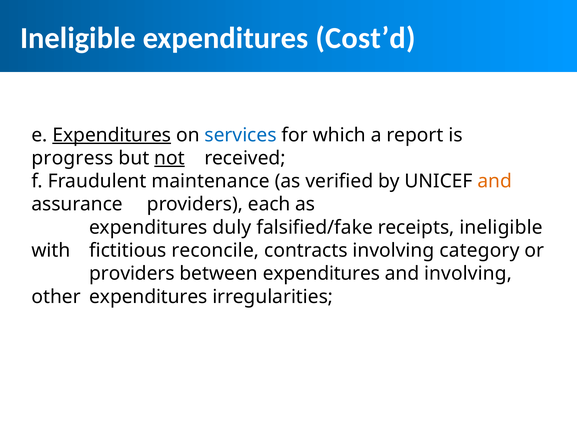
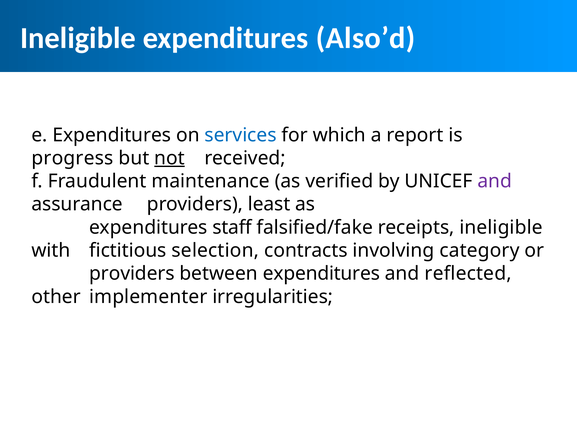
Cost’d: Cost’d -> Also’d
Expenditures at (112, 135) underline: present -> none
and at (495, 181) colour: orange -> purple
each: each -> least
duly: duly -> staff
reconcile: reconcile -> selection
and involving: involving -> reflected
other expenditures: expenditures -> implementer
